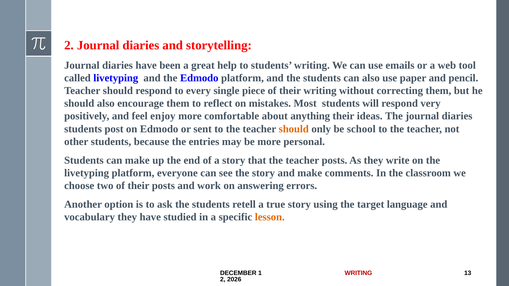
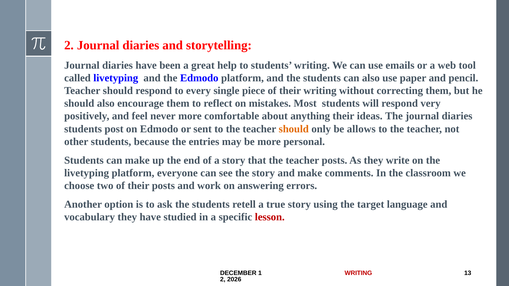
enjoy: enjoy -> never
school: school -> allows
lesson colour: orange -> red
